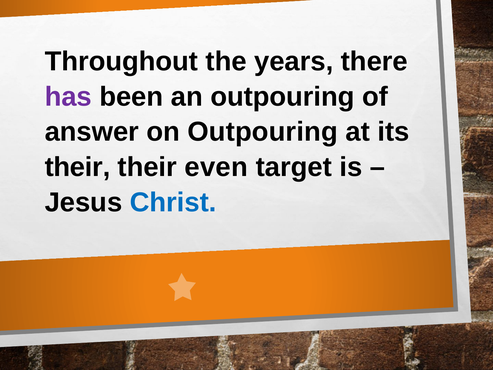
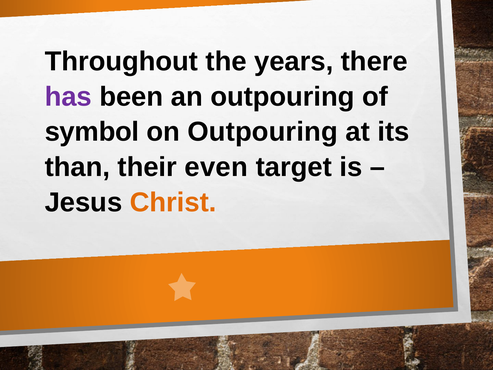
answer: answer -> symbol
their at (77, 167): their -> than
Christ colour: blue -> orange
